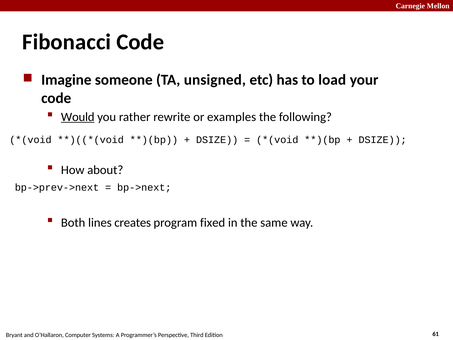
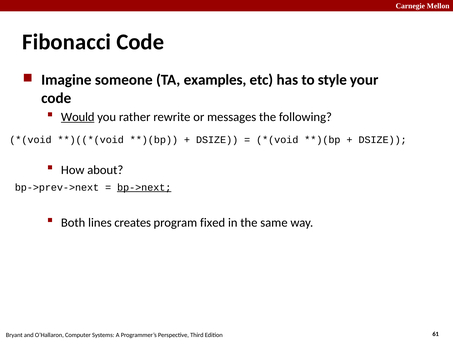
unsigned: unsigned -> examples
load: load -> style
examples: examples -> messages
bp->next underline: none -> present
